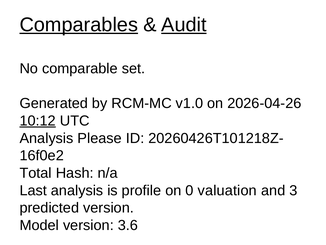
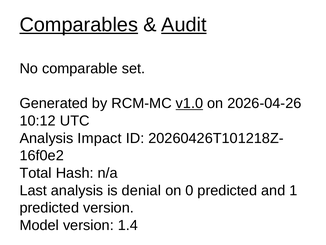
v1.0 underline: none -> present
10:12 underline: present -> none
Please: Please -> Impact
profile: profile -> denial
0 valuation: valuation -> predicted
3: 3 -> 1
3.6: 3.6 -> 1.4
